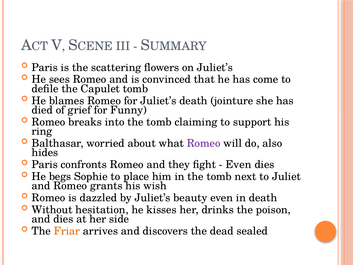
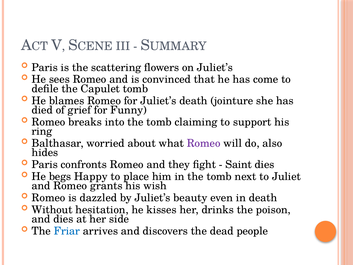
Even at (238, 164): Even -> Saint
Sophie: Sophie -> Happy
Friar colour: orange -> blue
sealed: sealed -> people
